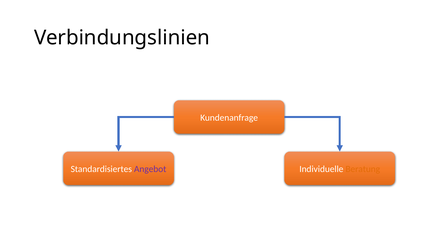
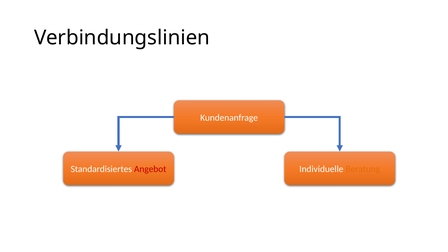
Angebot colour: purple -> red
